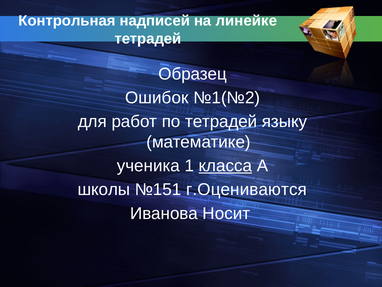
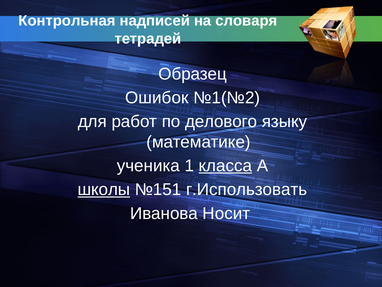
линейке: линейке -> словаря
по тетрадей: тетрадей -> делового
школы underline: none -> present
г.Оцениваются: г.Оцениваются -> г.Использовать
